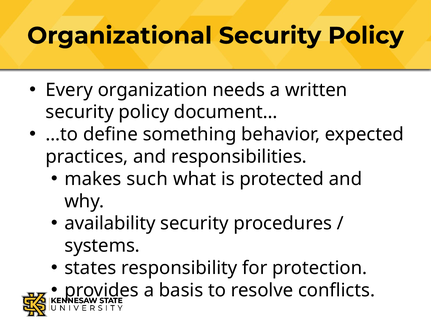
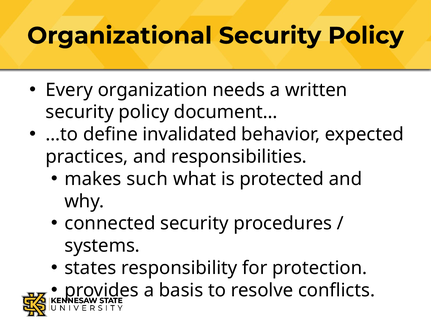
something: something -> invalidated
availability: availability -> connected
